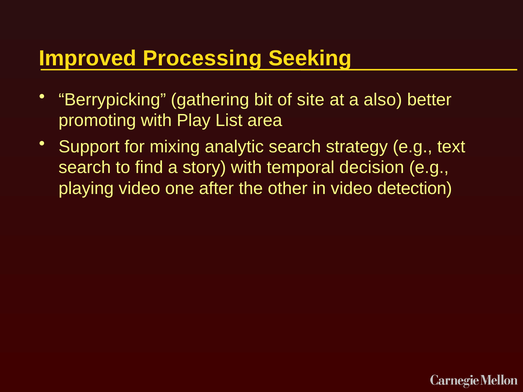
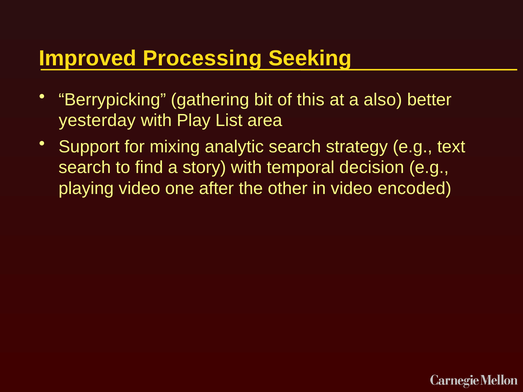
site: site -> this
promoting: promoting -> yesterday
detection: detection -> encoded
